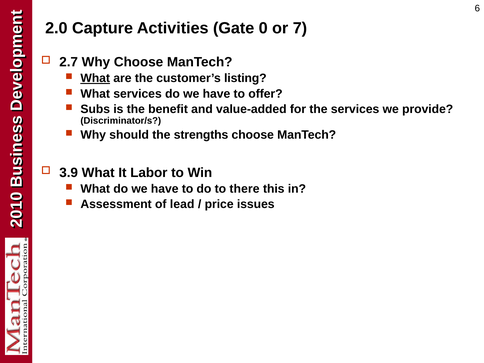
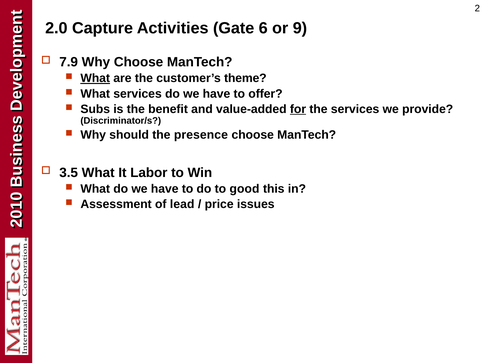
6 at (477, 8): 6 -> 2
Gate 0: 0 -> 6
7: 7 -> 9
2.7: 2.7 -> 7.9
listing: listing -> theme
for underline: none -> present
strengths: strengths -> presence
3.9: 3.9 -> 3.5
there: there -> good
